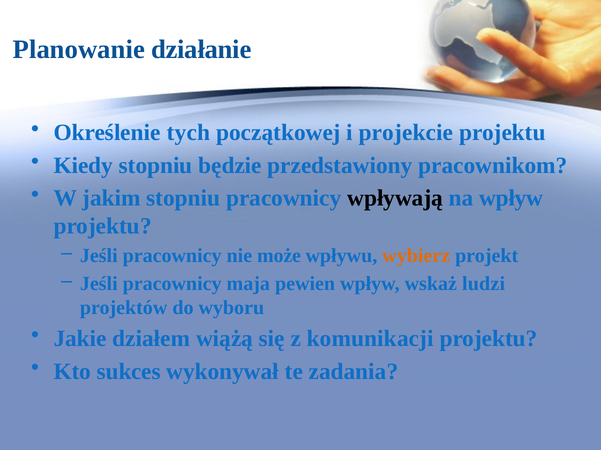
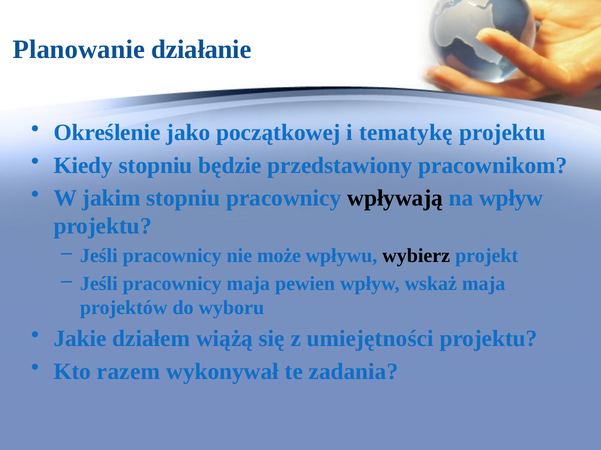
tych: tych -> jako
projekcie: projekcie -> tematykę
wybierz colour: orange -> black
wskaż ludzi: ludzi -> maja
komunikacji: komunikacji -> umiejętności
sukces: sukces -> razem
